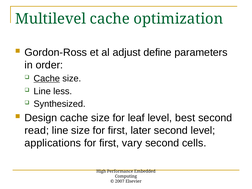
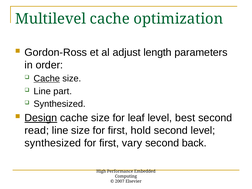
define: define -> length
less: less -> part
Design underline: none -> present
later: later -> hold
applications at (53, 143): applications -> synthesized
cells: cells -> back
